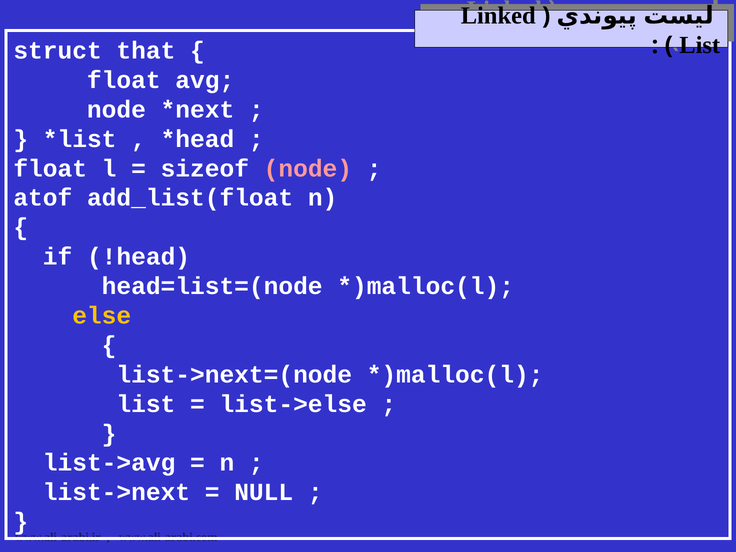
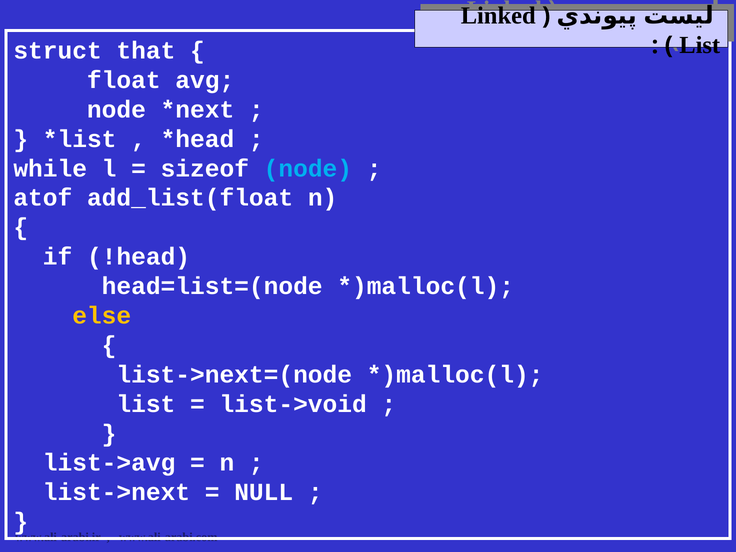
float at (50, 168): float -> while
node at (308, 168) colour: pink -> light blue
list->else: list->else -> list->void
